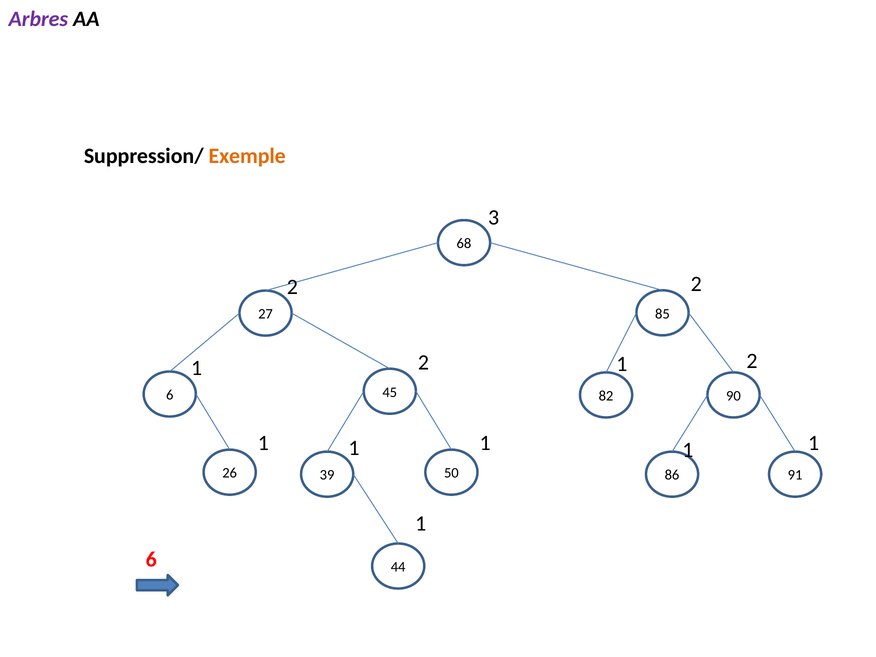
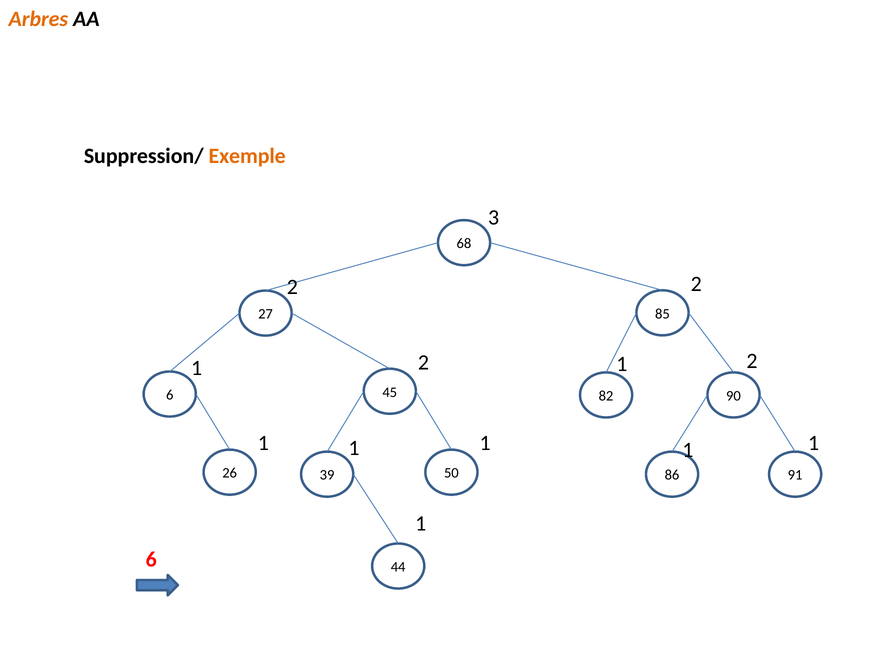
Arbres colour: purple -> orange
